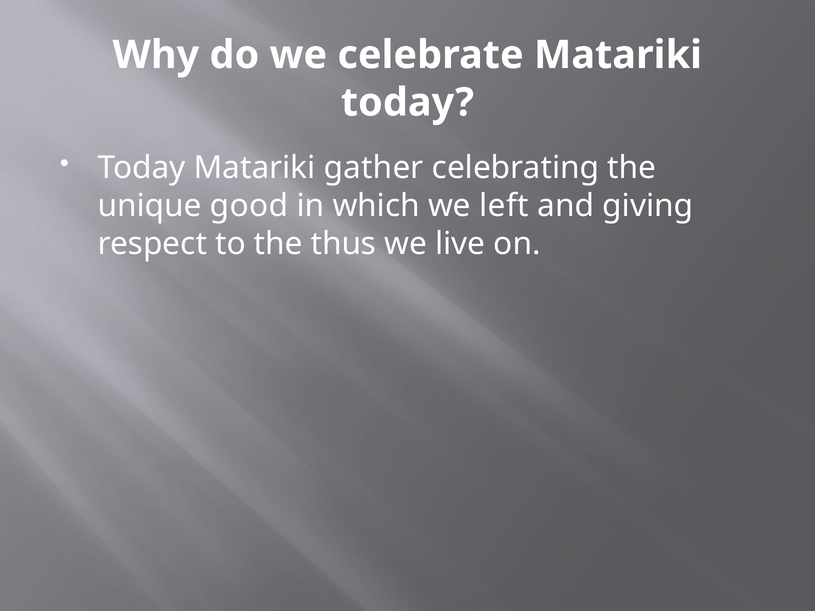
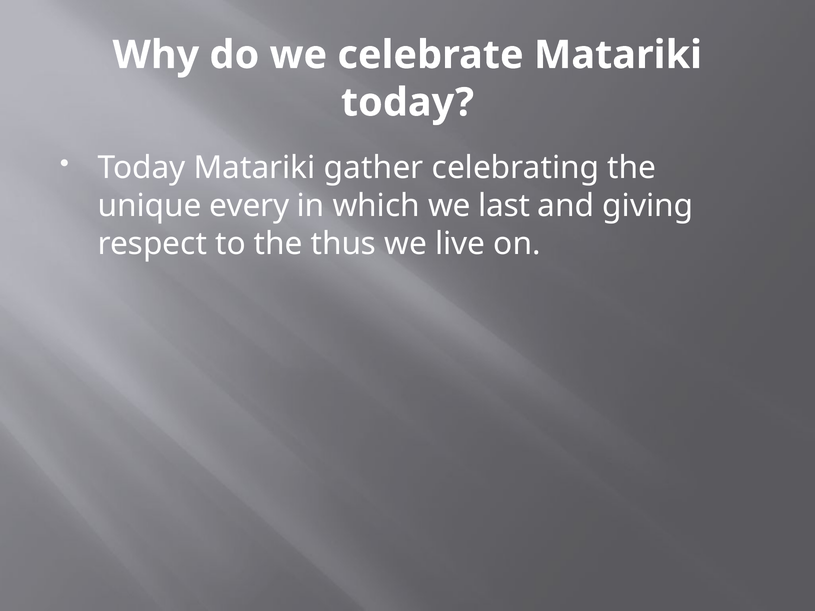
good: good -> every
left: left -> last
